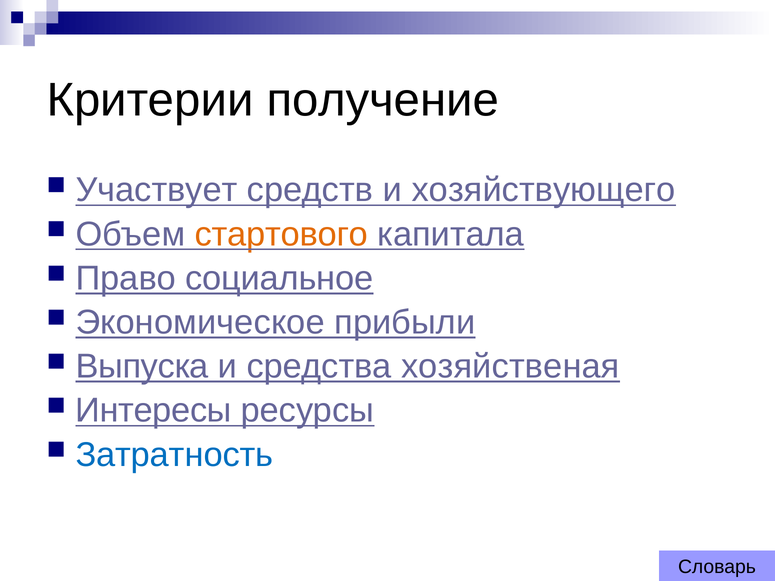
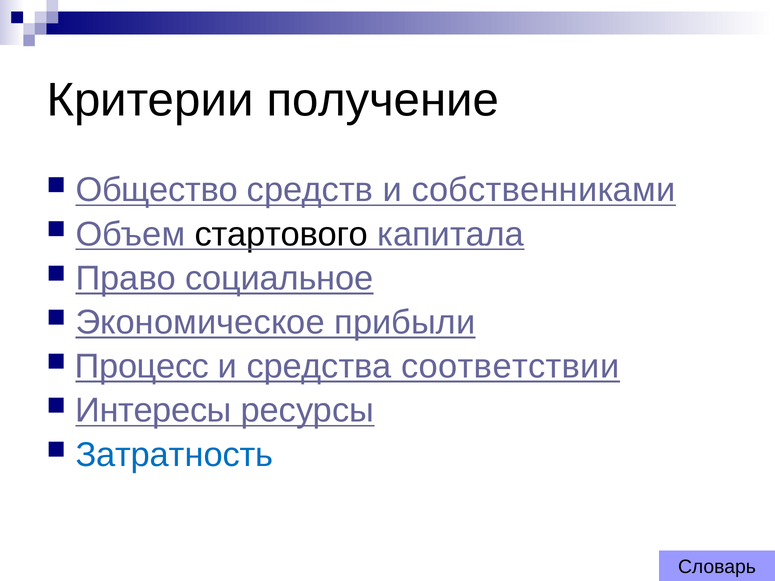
Участвует: Участвует -> Общество
хозяйствующего: хозяйствующего -> собственниками
стартового colour: orange -> black
Выпуска: Выпуска -> Процесс
хозяйственая: хозяйственая -> соответствии
